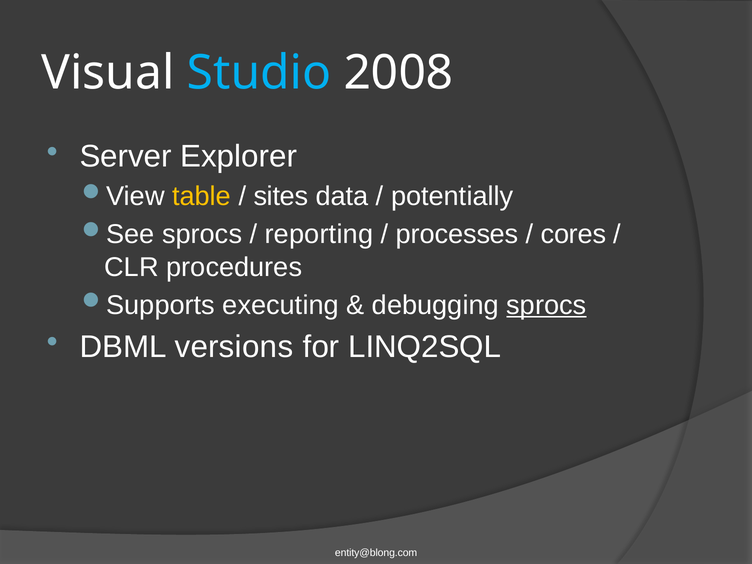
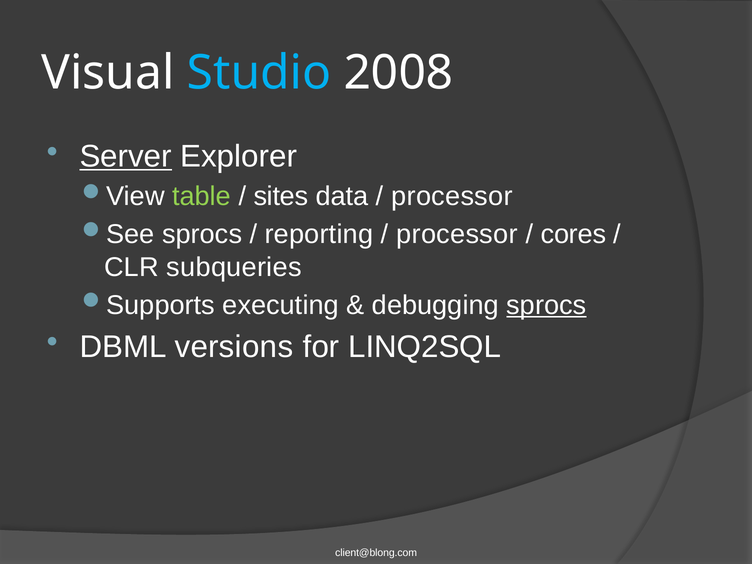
Server underline: none -> present
table colour: yellow -> light green
potentially at (452, 197): potentially -> processor
processes at (457, 234): processes -> processor
procedures: procedures -> subqueries
entity@blong.com: entity@blong.com -> client@blong.com
